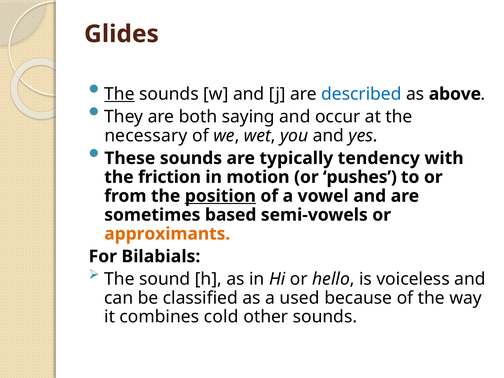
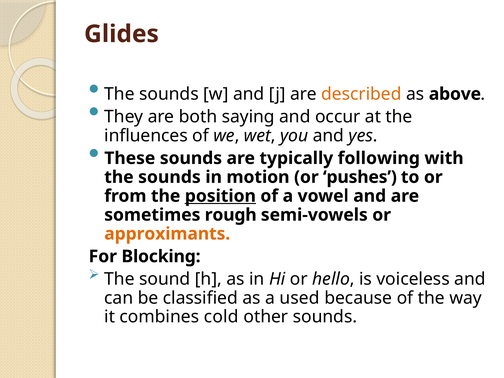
The at (119, 94) underline: present -> none
described colour: blue -> orange
necessary: necessary -> influences
tendency: tendency -> following
friction at (170, 177): friction -> sounds
based: based -> rough
Bilabials: Bilabials -> Blocking
